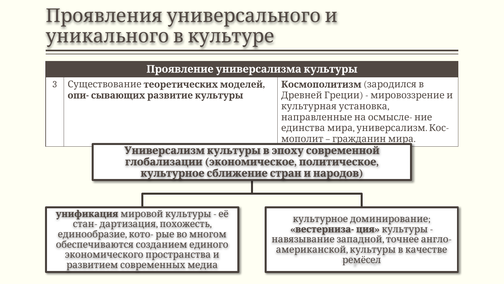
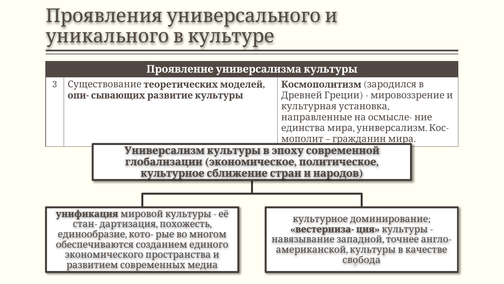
ремёсел: ремёсел -> свобода
